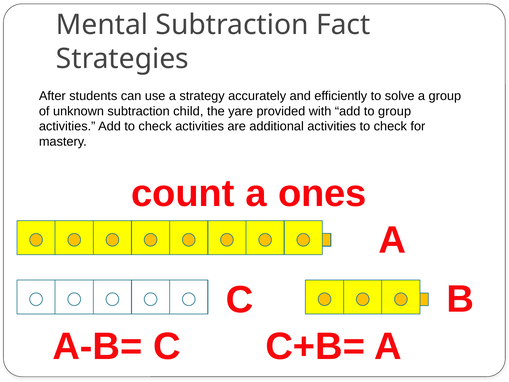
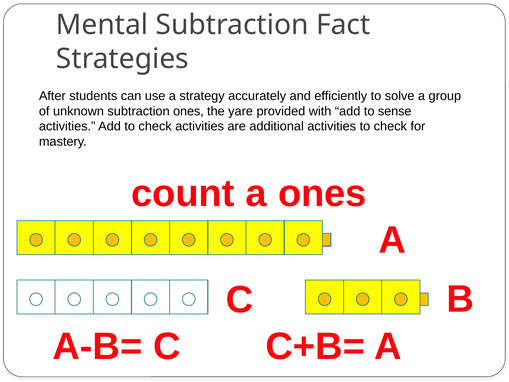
subtraction child: child -> ones
to group: group -> sense
